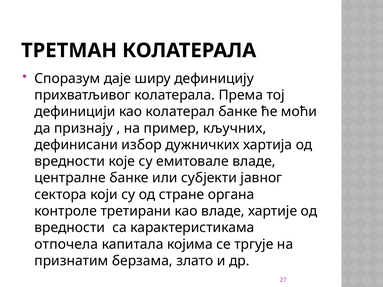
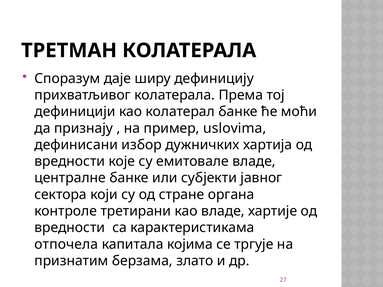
кључних: кључних -> uslovima
